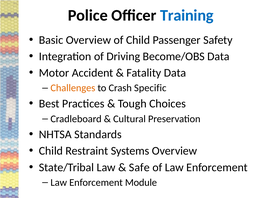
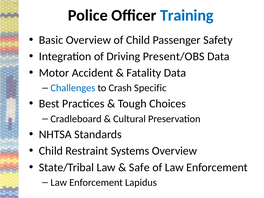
Become/OBS: Become/OBS -> Present/OBS
Challenges colour: orange -> blue
Module: Module -> Lapidus
